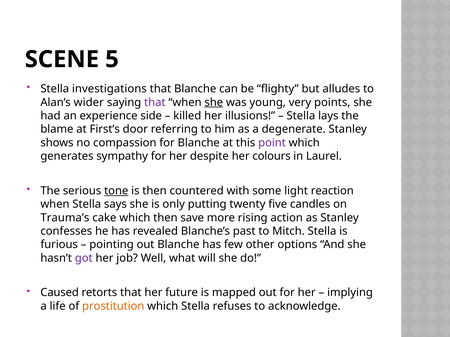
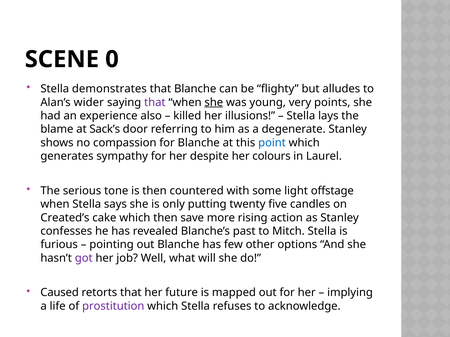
5: 5 -> 0
investigations: investigations -> demonstrates
side: side -> also
First’s: First’s -> Sack’s
point colour: purple -> blue
tone underline: present -> none
reaction: reaction -> offstage
Trauma’s: Trauma’s -> Created’s
prostitution colour: orange -> purple
